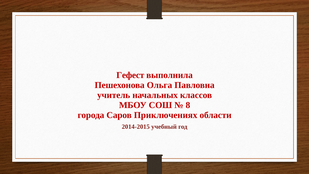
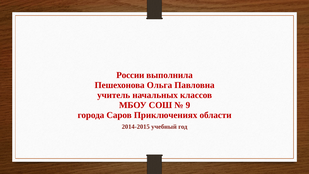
Гефест: Гефест -> России
8: 8 -> 9
